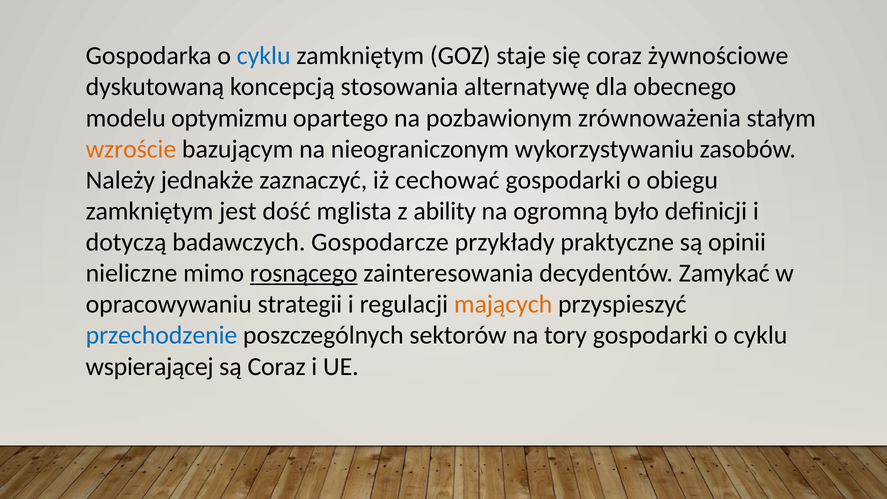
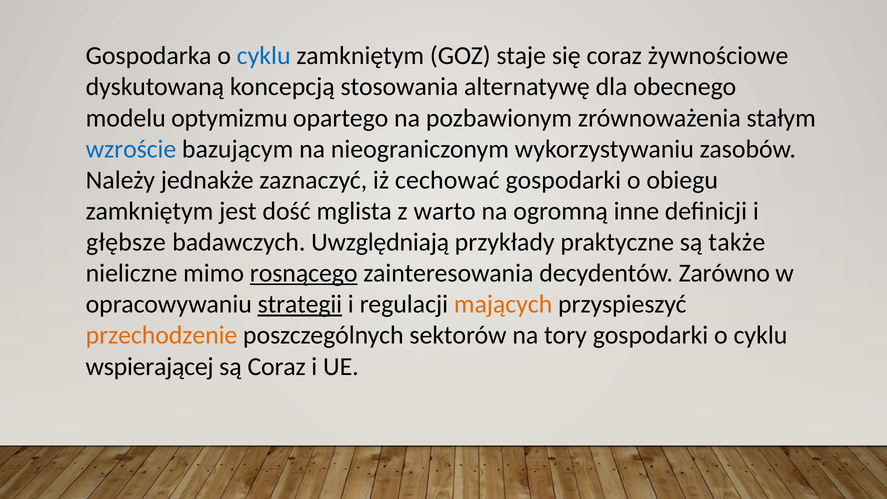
wzroście colour: orange -> blue
ability: ability -> warto
było: było -> inne
dotyczą: dotyczą -> głębsze
Gospodarcze: Gospodarcze -> Uwzględniają
opinii: opinii -> także
Zamykać: Zamykać -> Zarówno
strategii underline: none -> present
przechodzenie colour: blue -> orange
